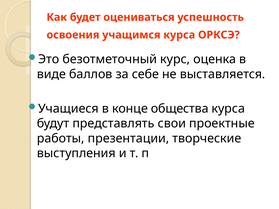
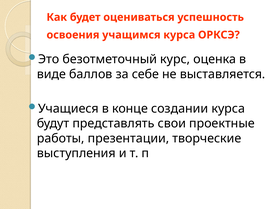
общества: общества -> создании
